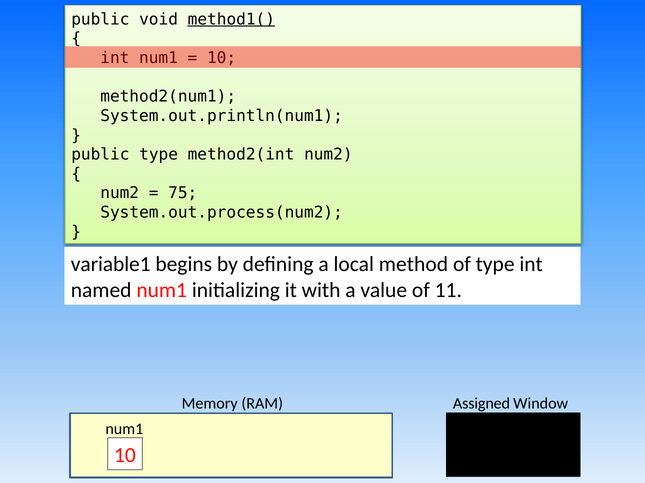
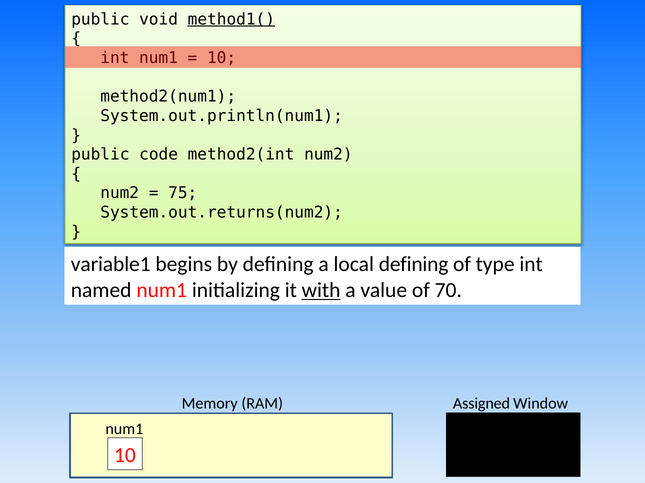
public type: type -> code
System.out.process(num2: System.out.process(num2 -> System.out.returns(num2
local method: method -> defining
with underline: none -> present
11: 11 -> 70
